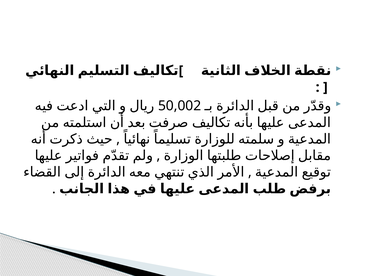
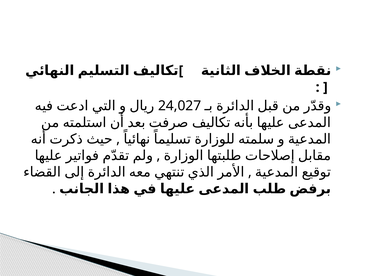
50,002: 50,002 -> 24,027
